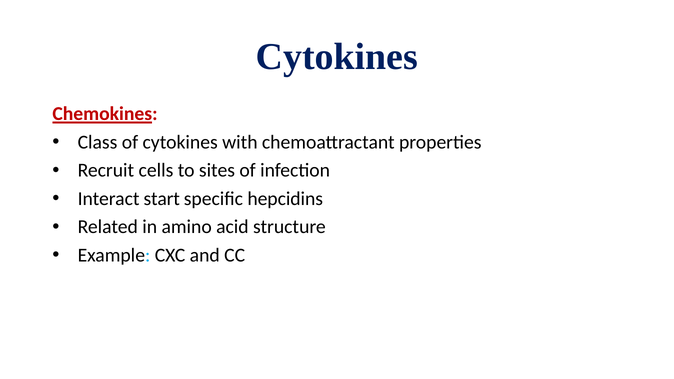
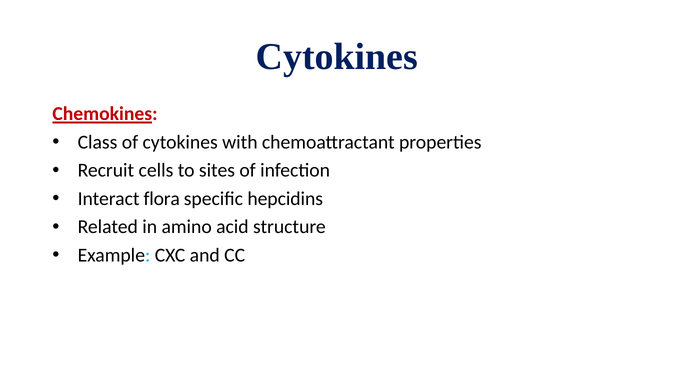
start: start -> flora
